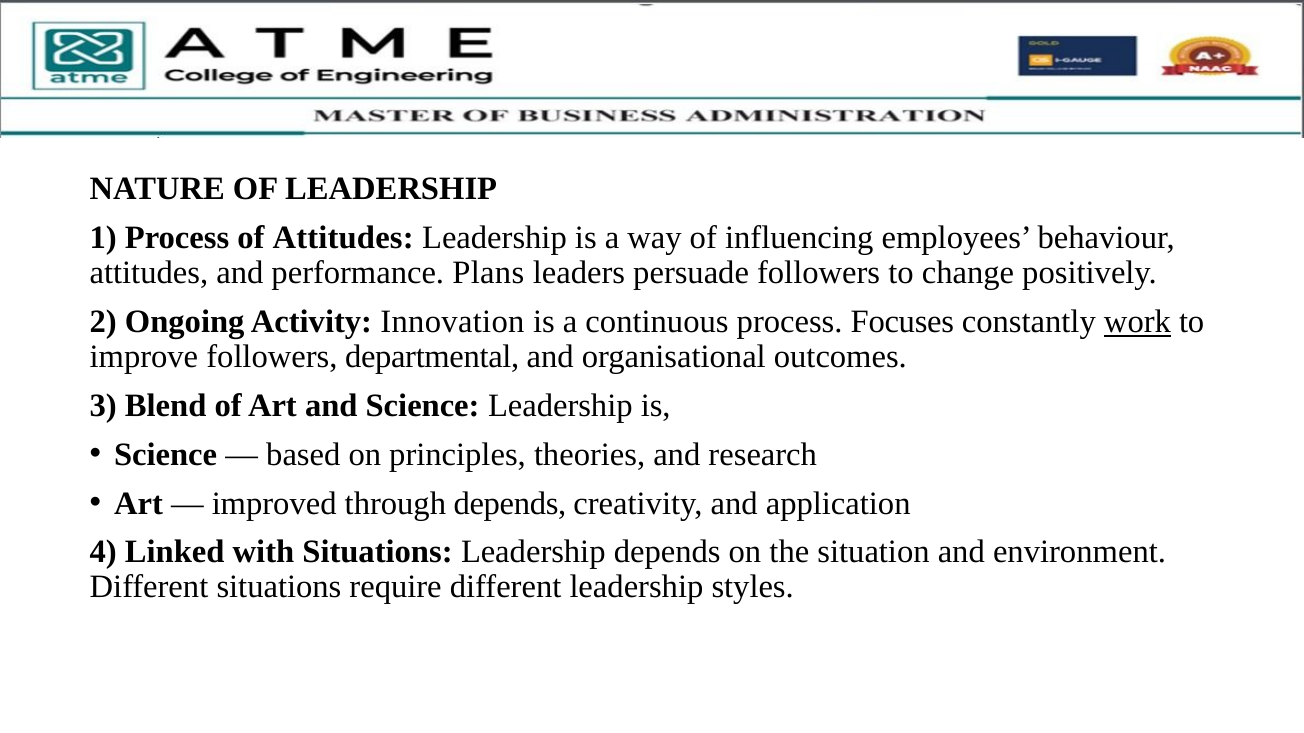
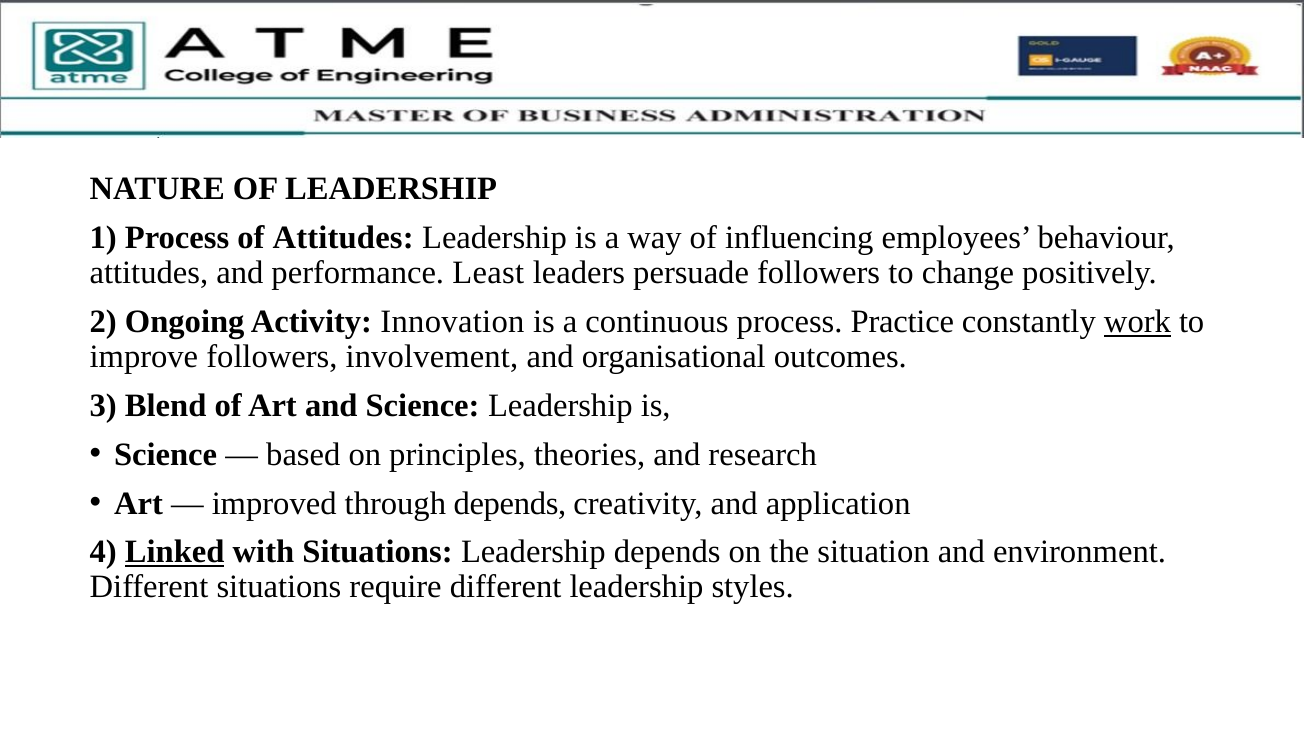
Plans: Plans -> Least
Focuses: Focuses -> Practice
departmental: departmental -> involvement
Linked underline: none -> present
